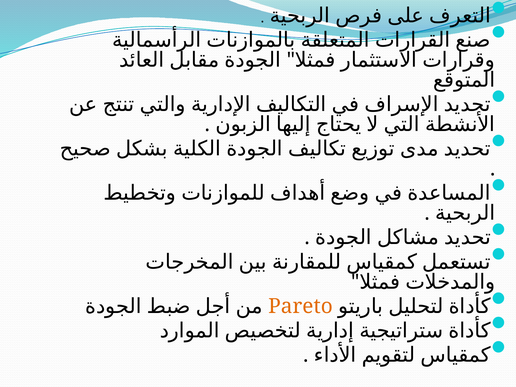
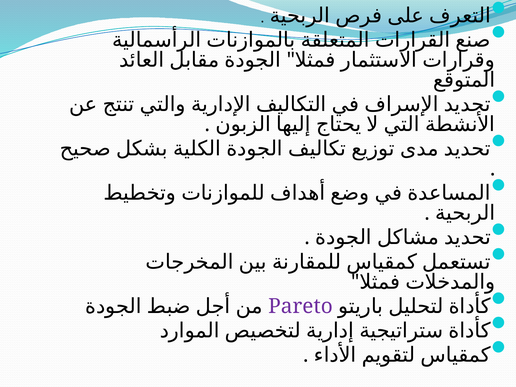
Pareto colour: orange -> purple
